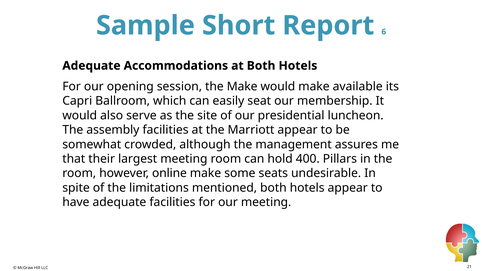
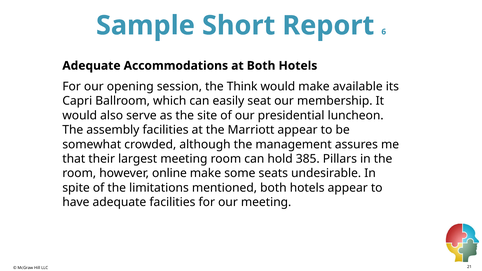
the Make: Make -> Think
400: 400 -> 385
